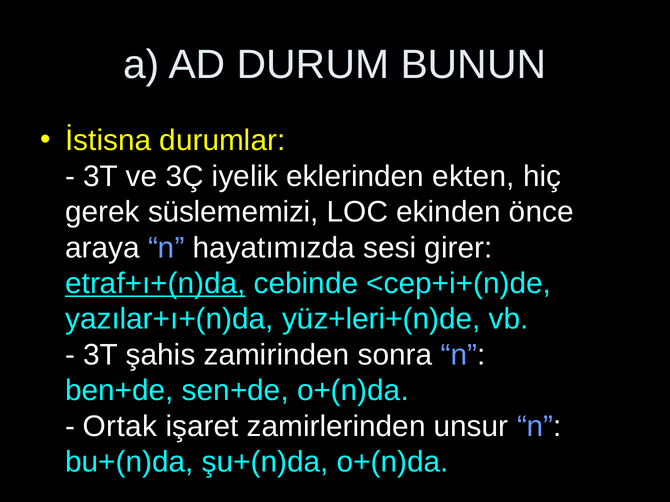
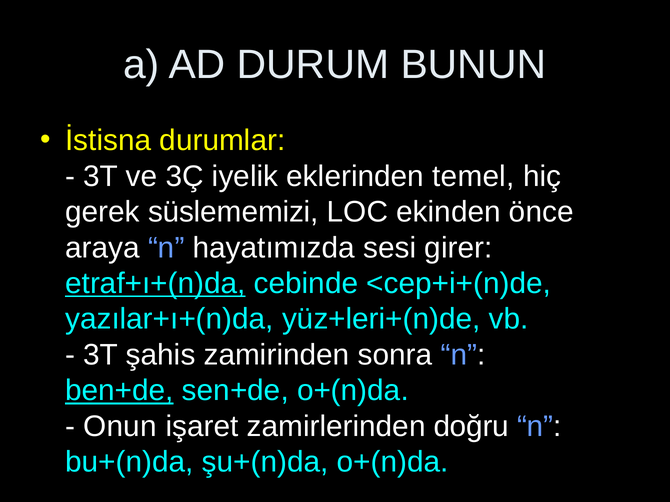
ekten: ekten -> temel
ben+de underline: none -> present
Ortak: Ortak -> Onun
unsur: unsur -> doğru
